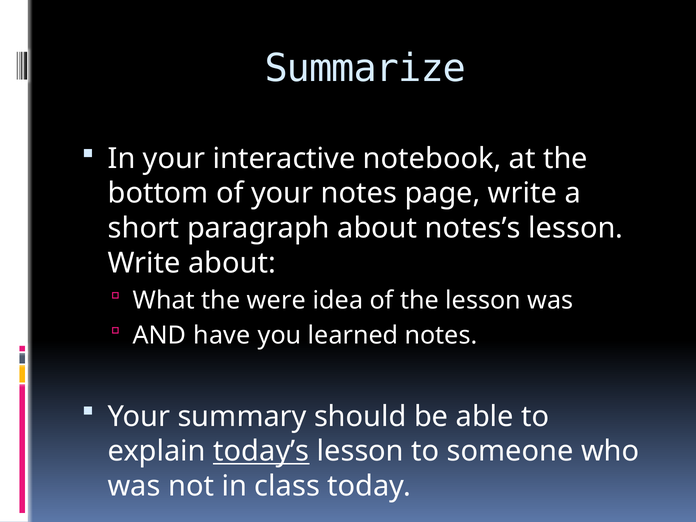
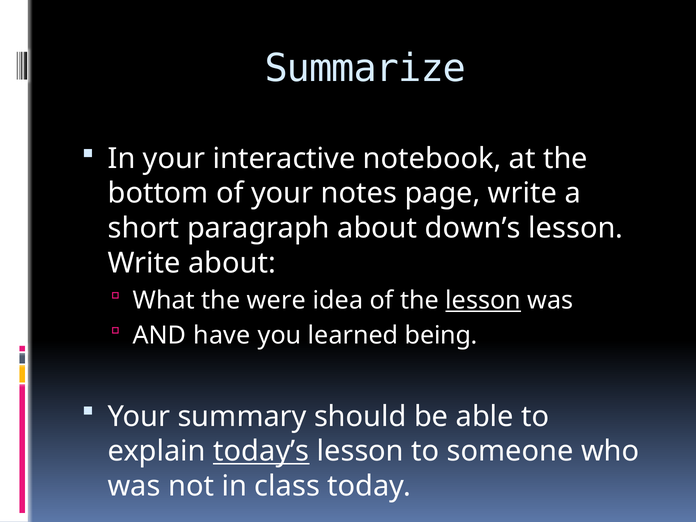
notes’s: notes’s -> down’s
lesson at (483, 300) underline: none -> present
learned notes: notes -> being
